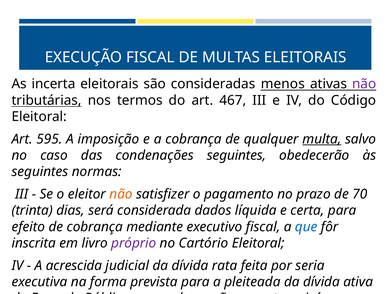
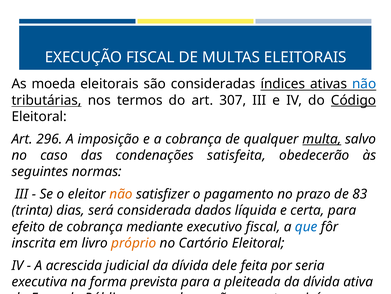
incerta: incerta -> moeda
menos: menos -> índices
não at (364, 84) colour: purple -> blue
467: 467 -> 307
Código underline: none -> present
595: 595 -> 296
condenações seguintes: seguintes -> satisfeita
70: 70 -> 83
próprio colour: purple -> orange
rata: rata -> dele
